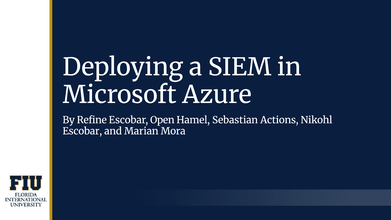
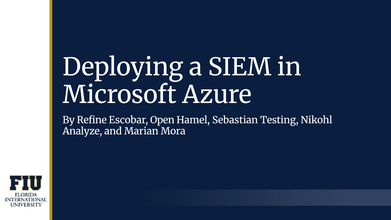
Actions: Actions -> Testing
Escobar at (82, 131): Escobar -> Analyze
